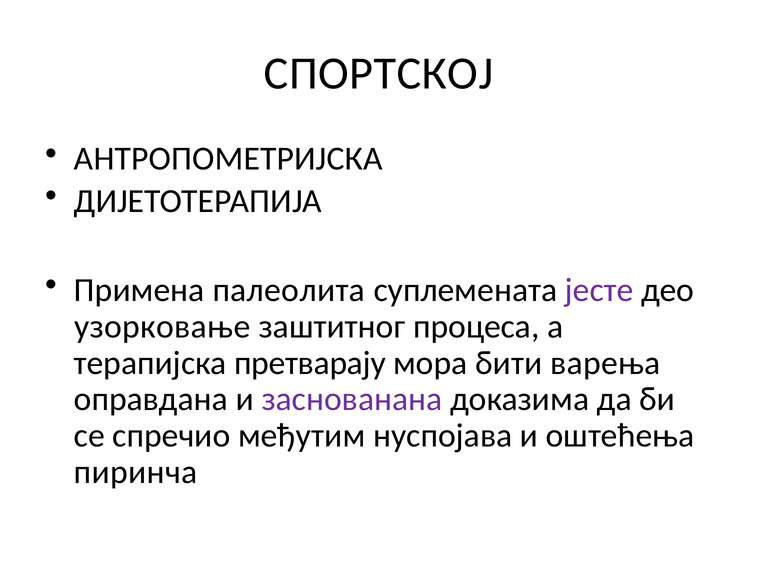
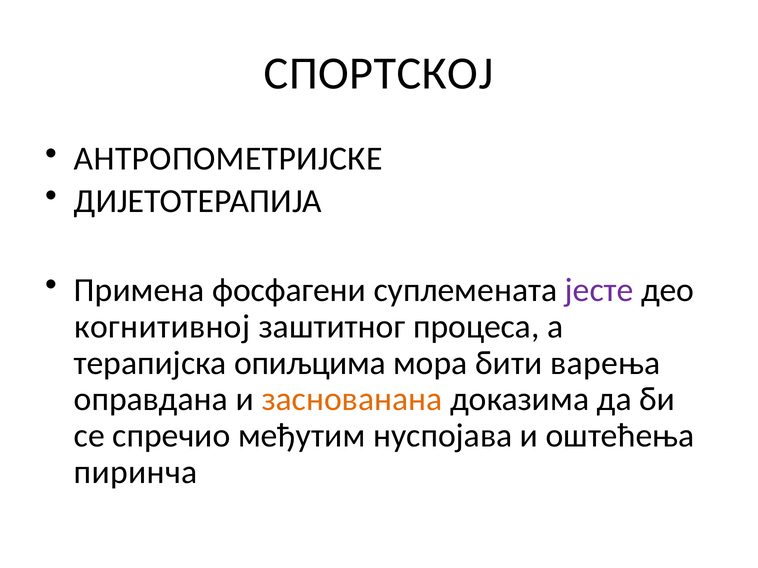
АНТРОПОМЕТРИЈСКА: АНТРОПОМЕТРИЈСКА -> АНТРОПОМЕТРИЈСКЕ
палеолита: палеолита -> фосфагени
узорковање: узорковање -> когнитивној
претварају: претварају -> опиљцима
заснованана colour: purple -> orange
